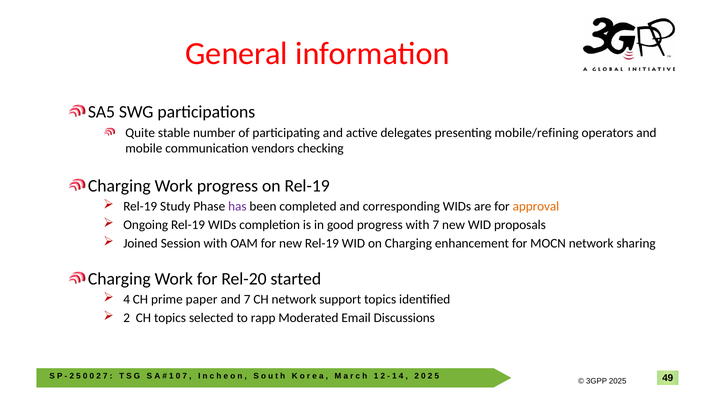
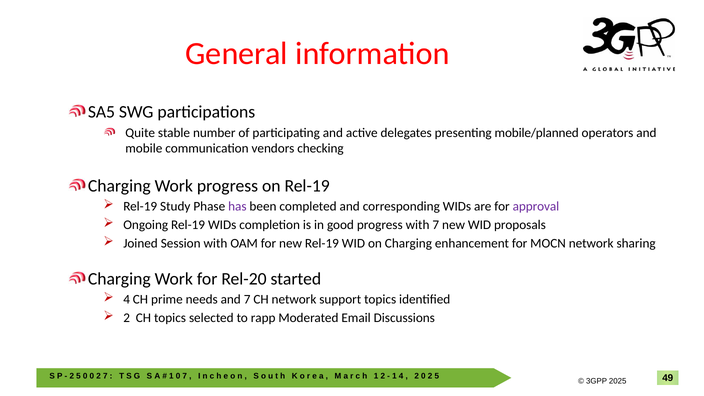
mobile/refining: mobile/refining -> mobile/planned
approval colour: orange -> purple
paper: paper -> needs
